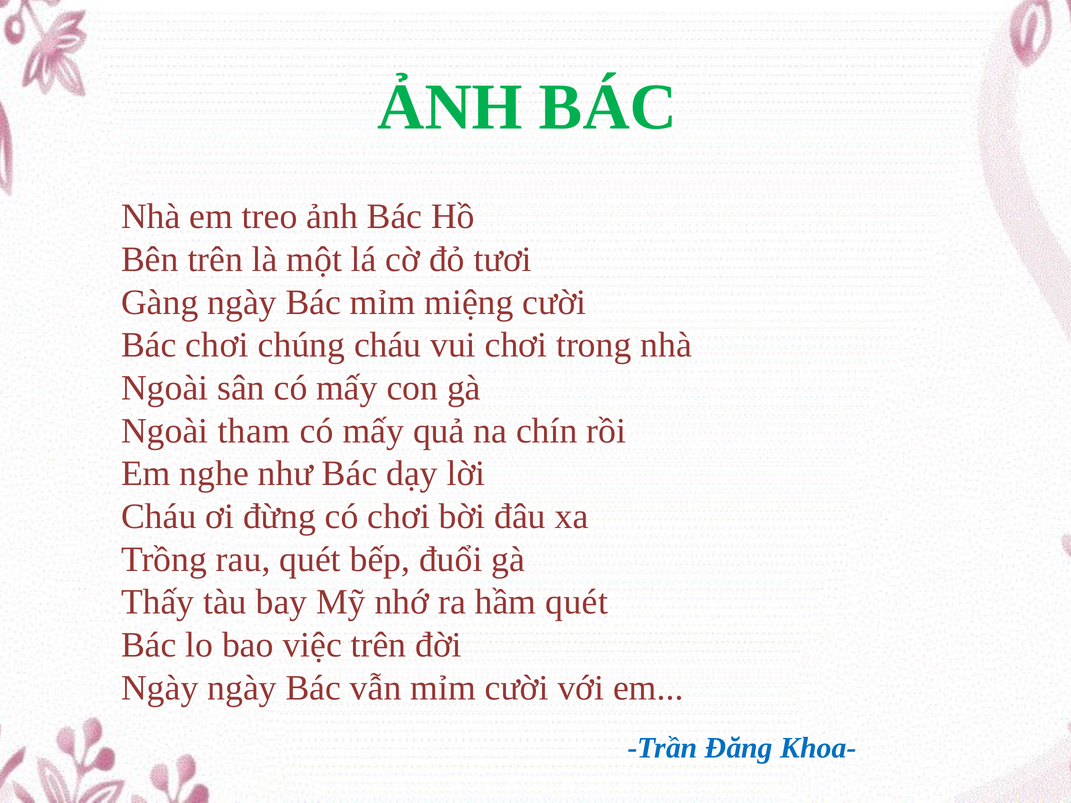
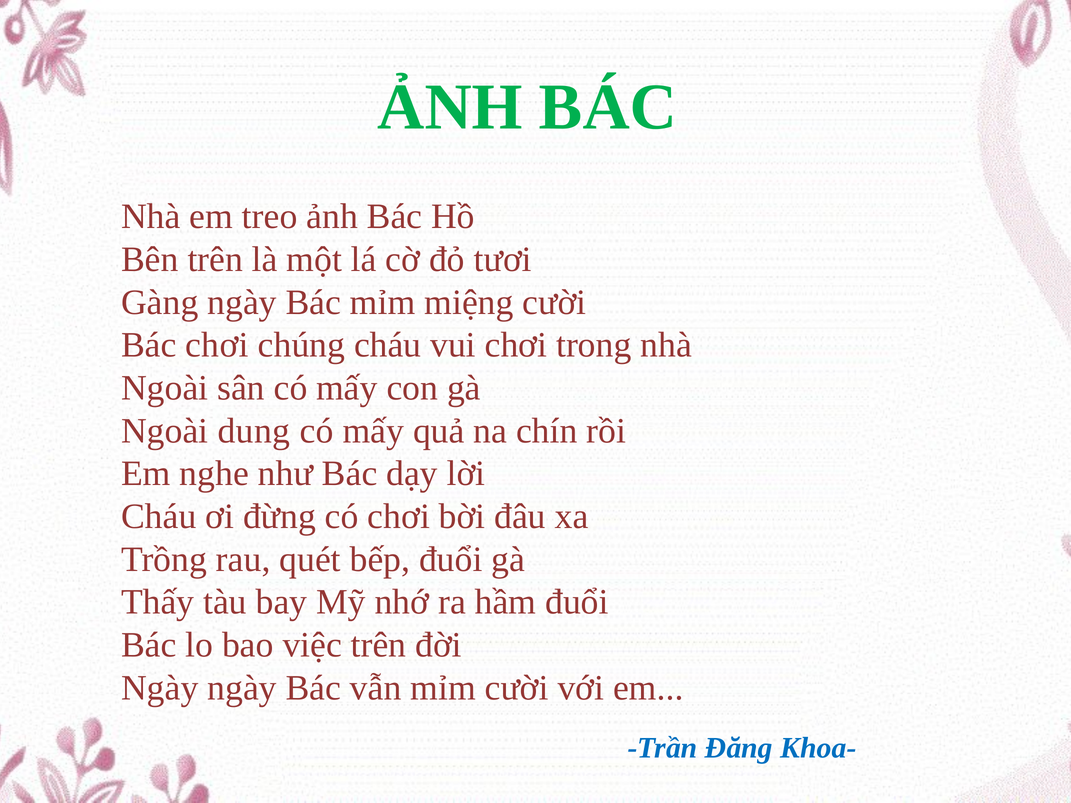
tham: tham -> dung
hầm quét: quét -> đuổi
